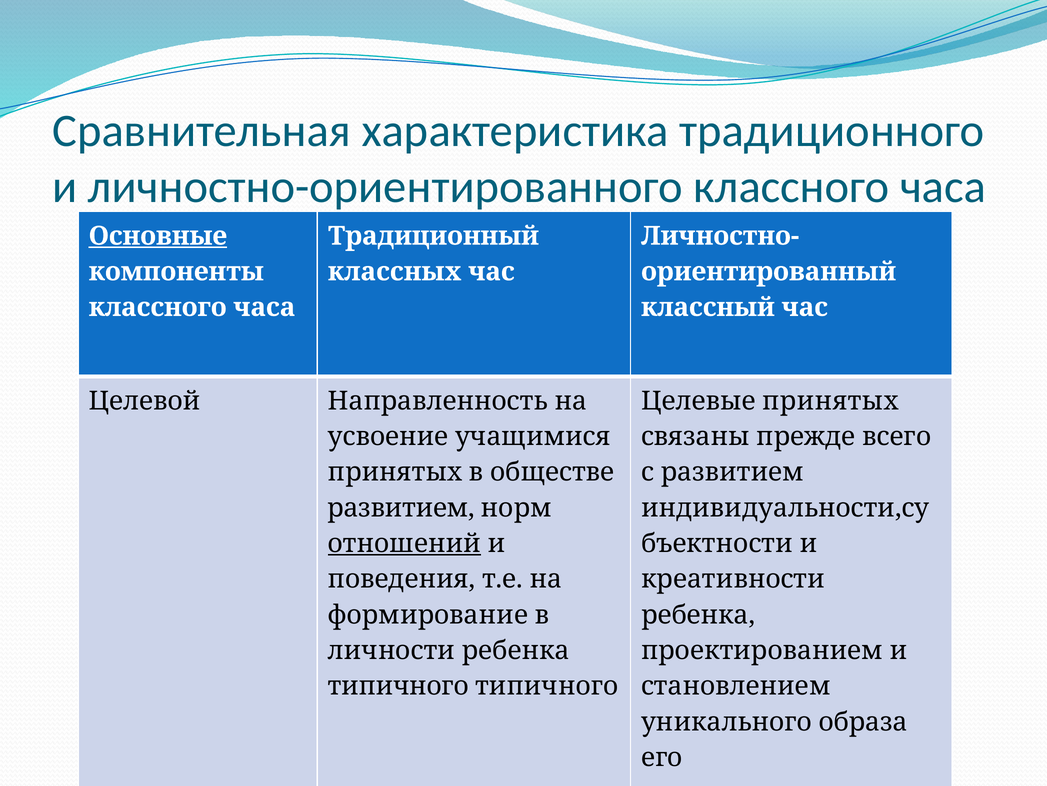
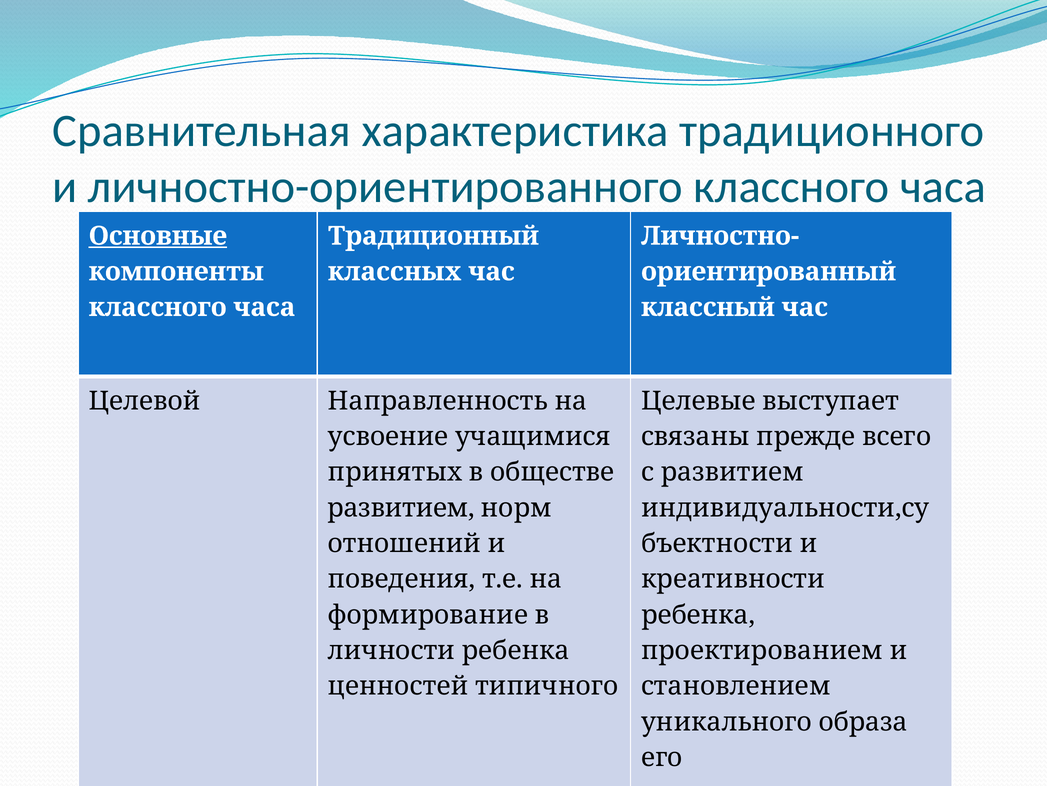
Целевые принятых: принятых -> выступает
отношений underline: present -> none
типичного at (398, 686): типичного -> ценностей
